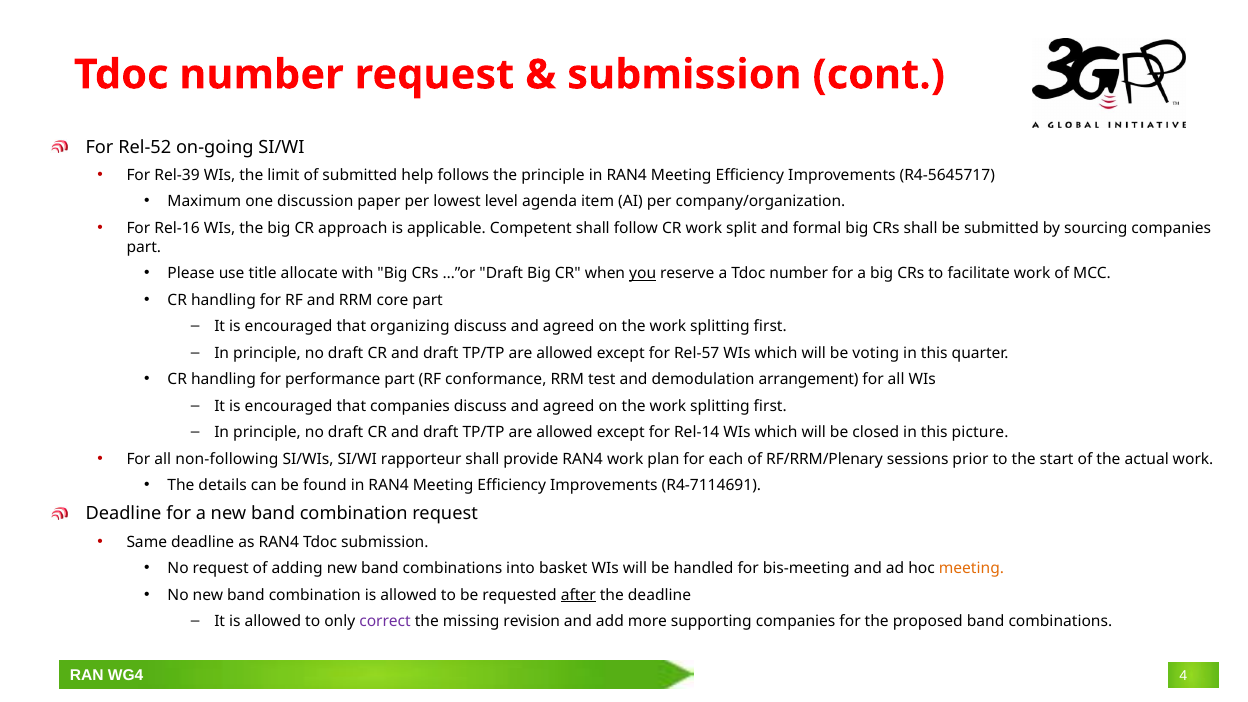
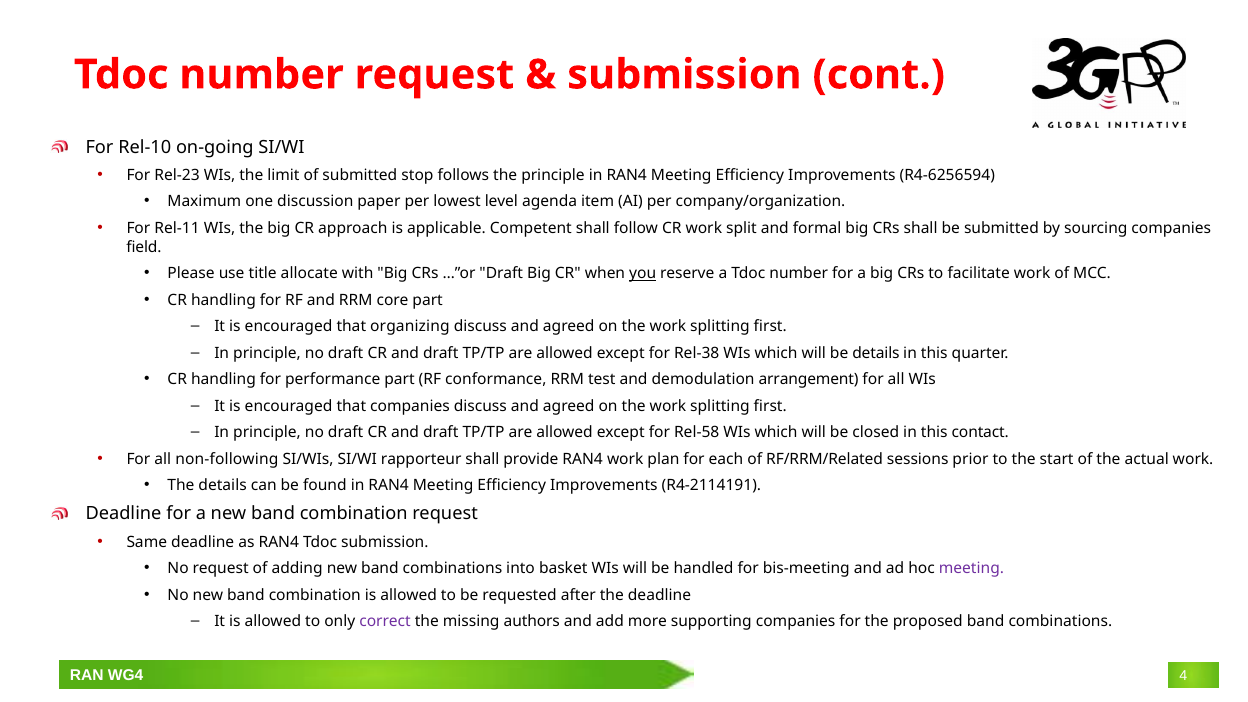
Rel-52: Rel-52 -> Rel-10
Rel-39: Rel-39 -> Rel-23
help: help -> stop
R4-5645717: R4-5645717 -> R4-6256594
Rel-16: Rel-16 -> Rel-11
part at (144, 247): part -> field
Rel-57: Rel-57 -> Rel-38
be voting: voting -> details
Rel-14: Rel-14 -> Rel-58
picture: picture -> contact
RF/RRM/Plenary: RF/RRM/Plenary -> RF/RRM/Related
R4-7114691: R4-7114691 -> R4-2114191
meeting at (971, 568) colour: orange -> purple
after underline: present -> none
revision: revision -> authors
